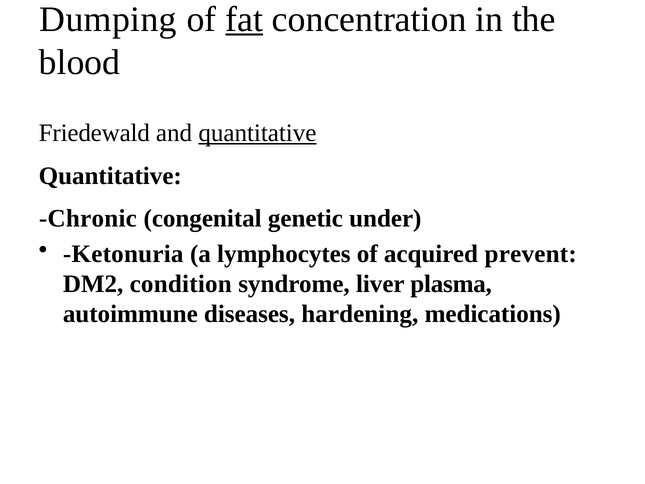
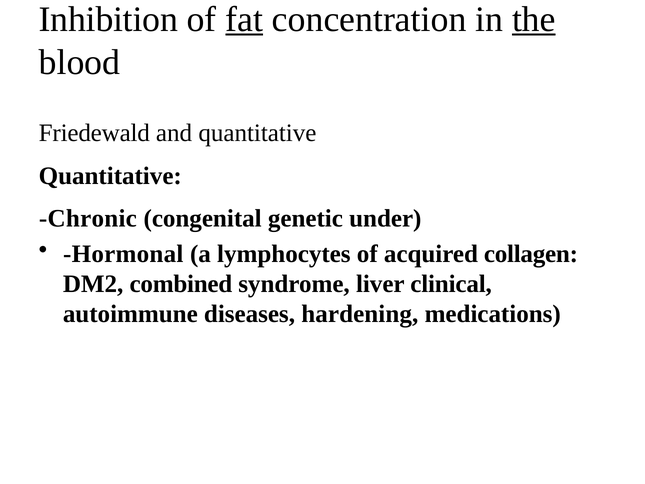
Dumping: Dumping -> Inhibition
the underline: none -> present
quantitative at (257, 133) underline: present -> none
Ketonuria: Ketonuria -> Hormonal
prevent: prevent -> collagen
condition: condition -> combined
plasma: plasma -> clinical
